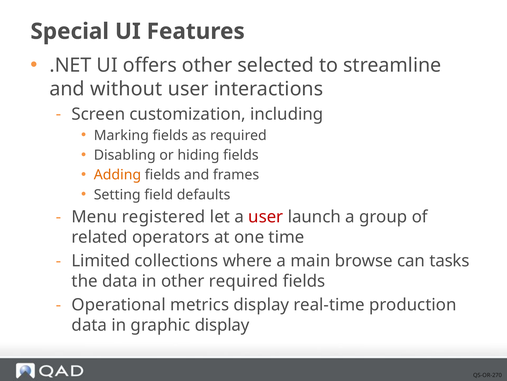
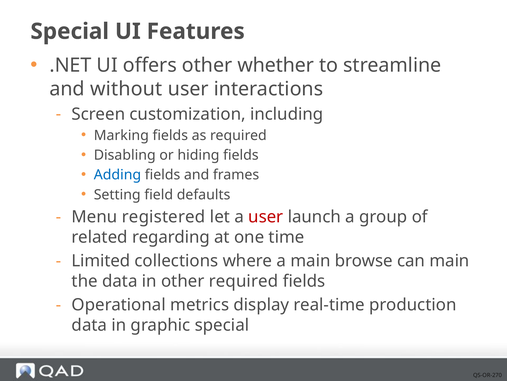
selected: selected -> whether
Adding colour: orange -> blue
operators: operators -> regarding
can tasks: tasks -> main
graphic display: display -> special
